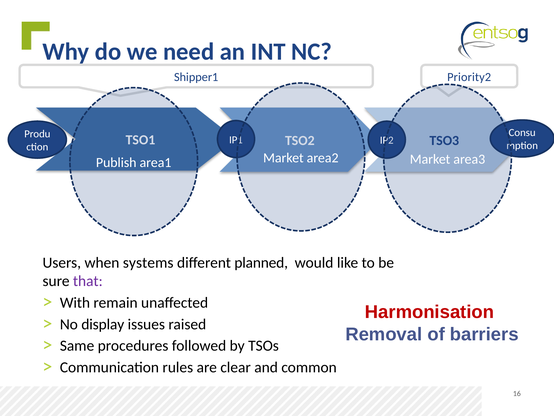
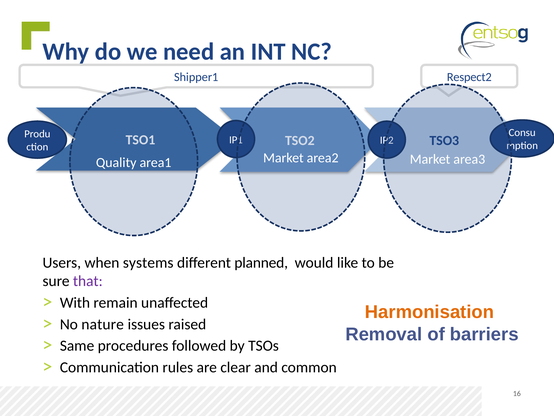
Priority2: Priority2 -> Respect2
Publish: Publish -> Quality
Harmonisation colour: red -> orange
display: display -> nature
